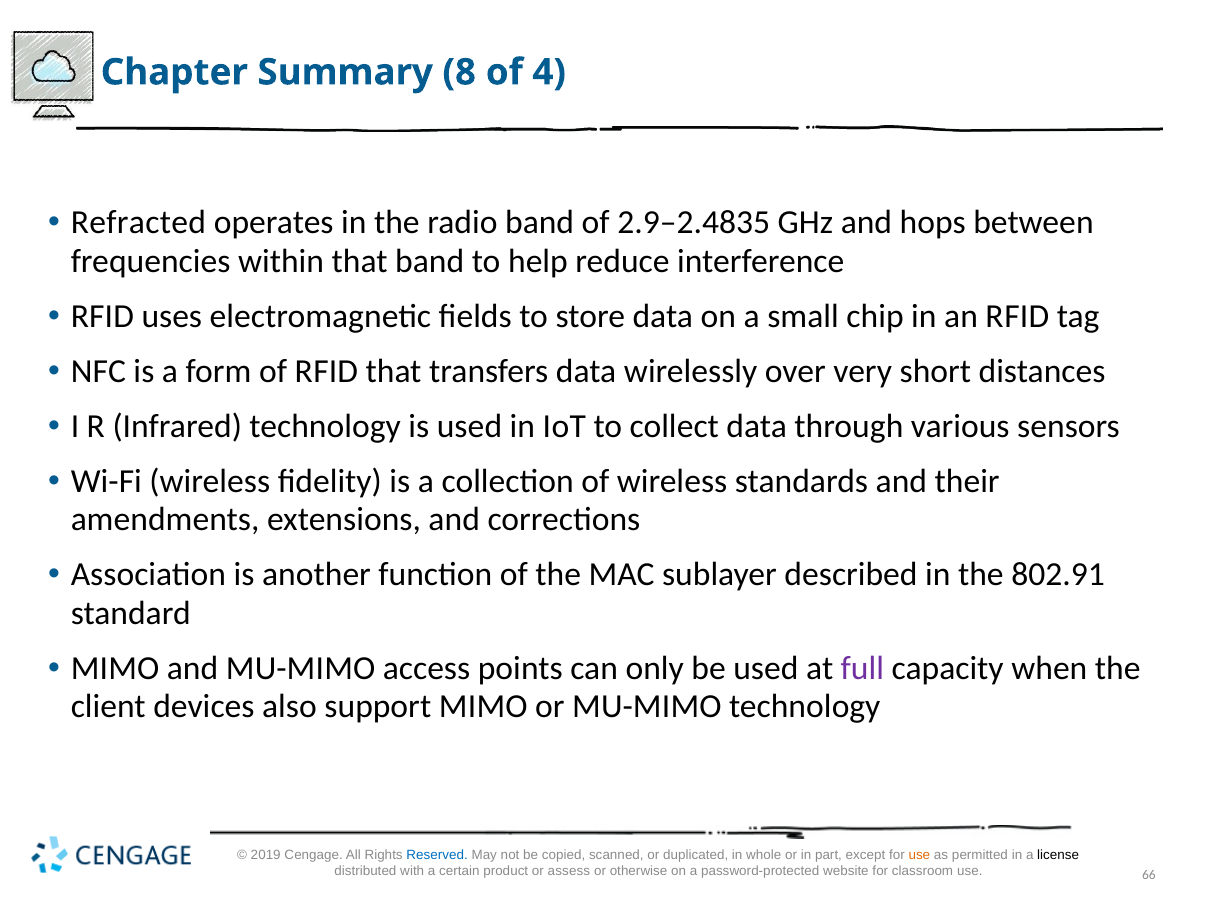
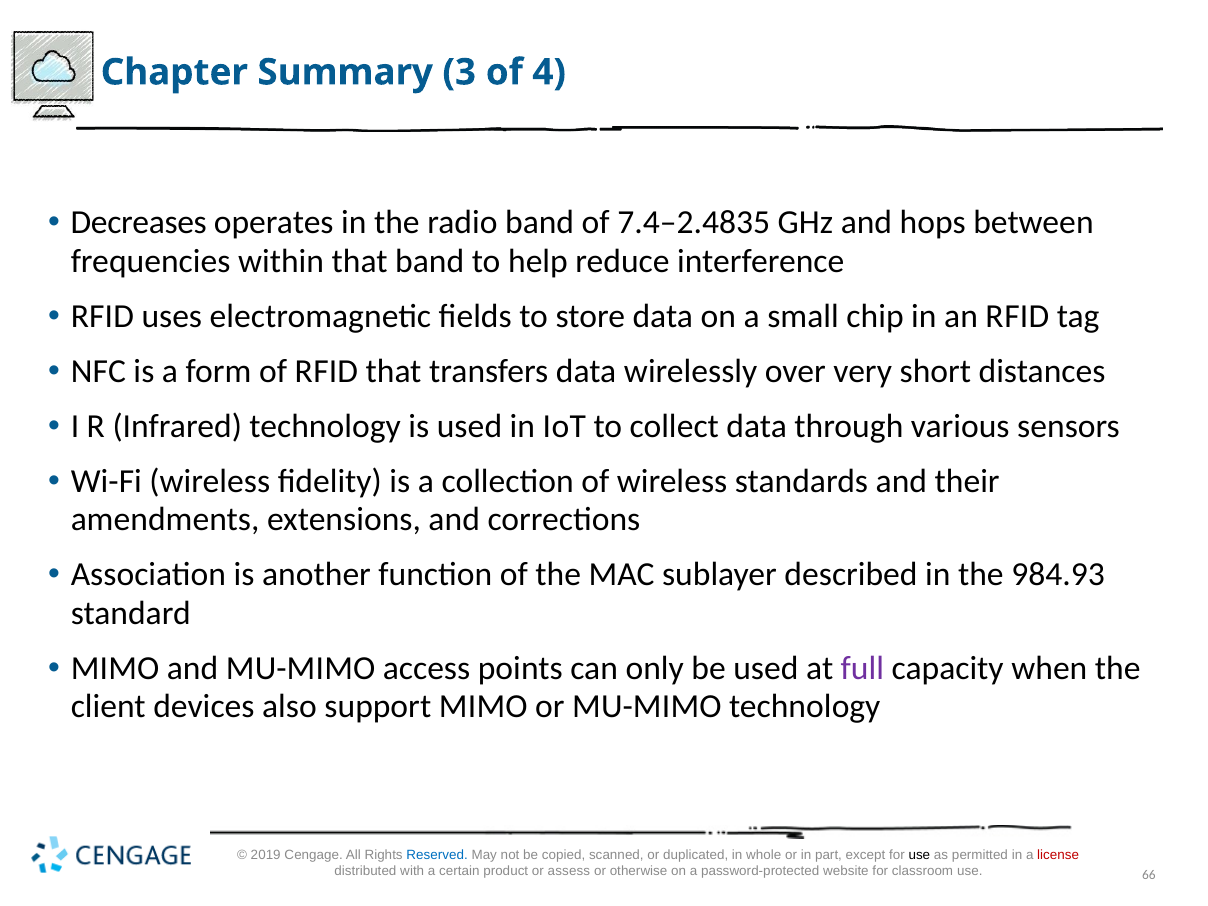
8: 8 -> 3
Refracted: Refracted -> Decreases
2.9–2.4835: 2.9–2.4835 -> 7.4–2.4835
802.91: 802.91 -> 984.93
use at (919, 855) colour: orange -> black
license colour: black -> red
